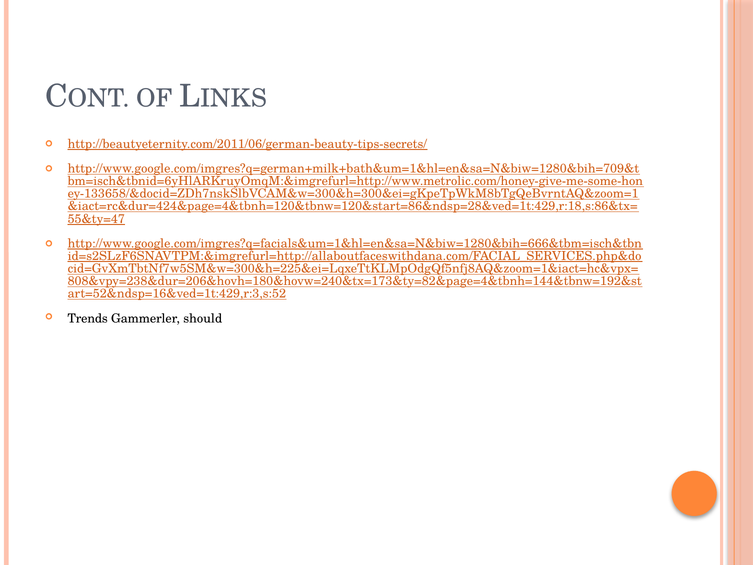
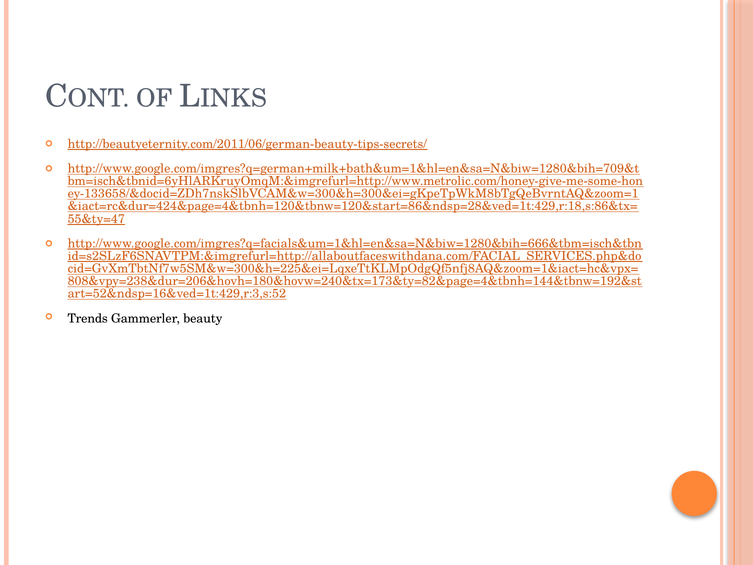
should: should -> beauty
